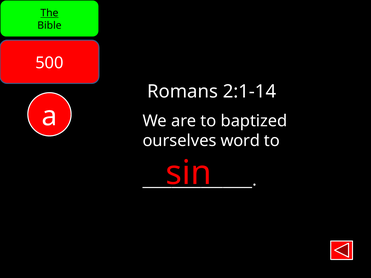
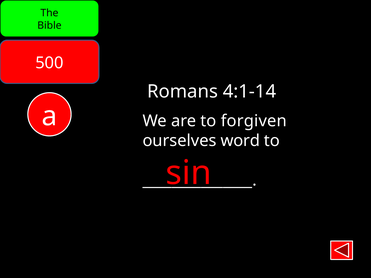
The underline: present -> none
2:1-14: 2:1-14 -> 4:1-14
baptized: baptized -> forgiven
